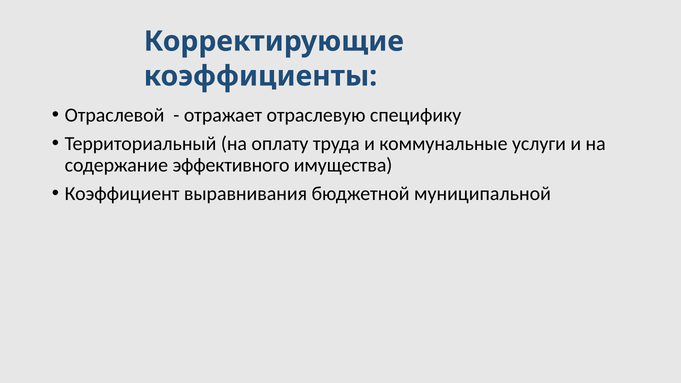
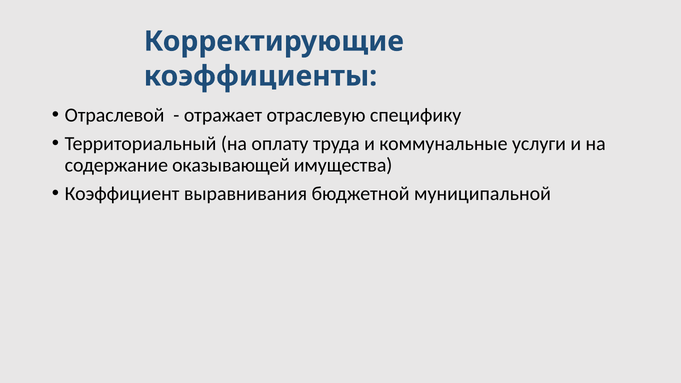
эффективного: эффективного -> оказывающей
